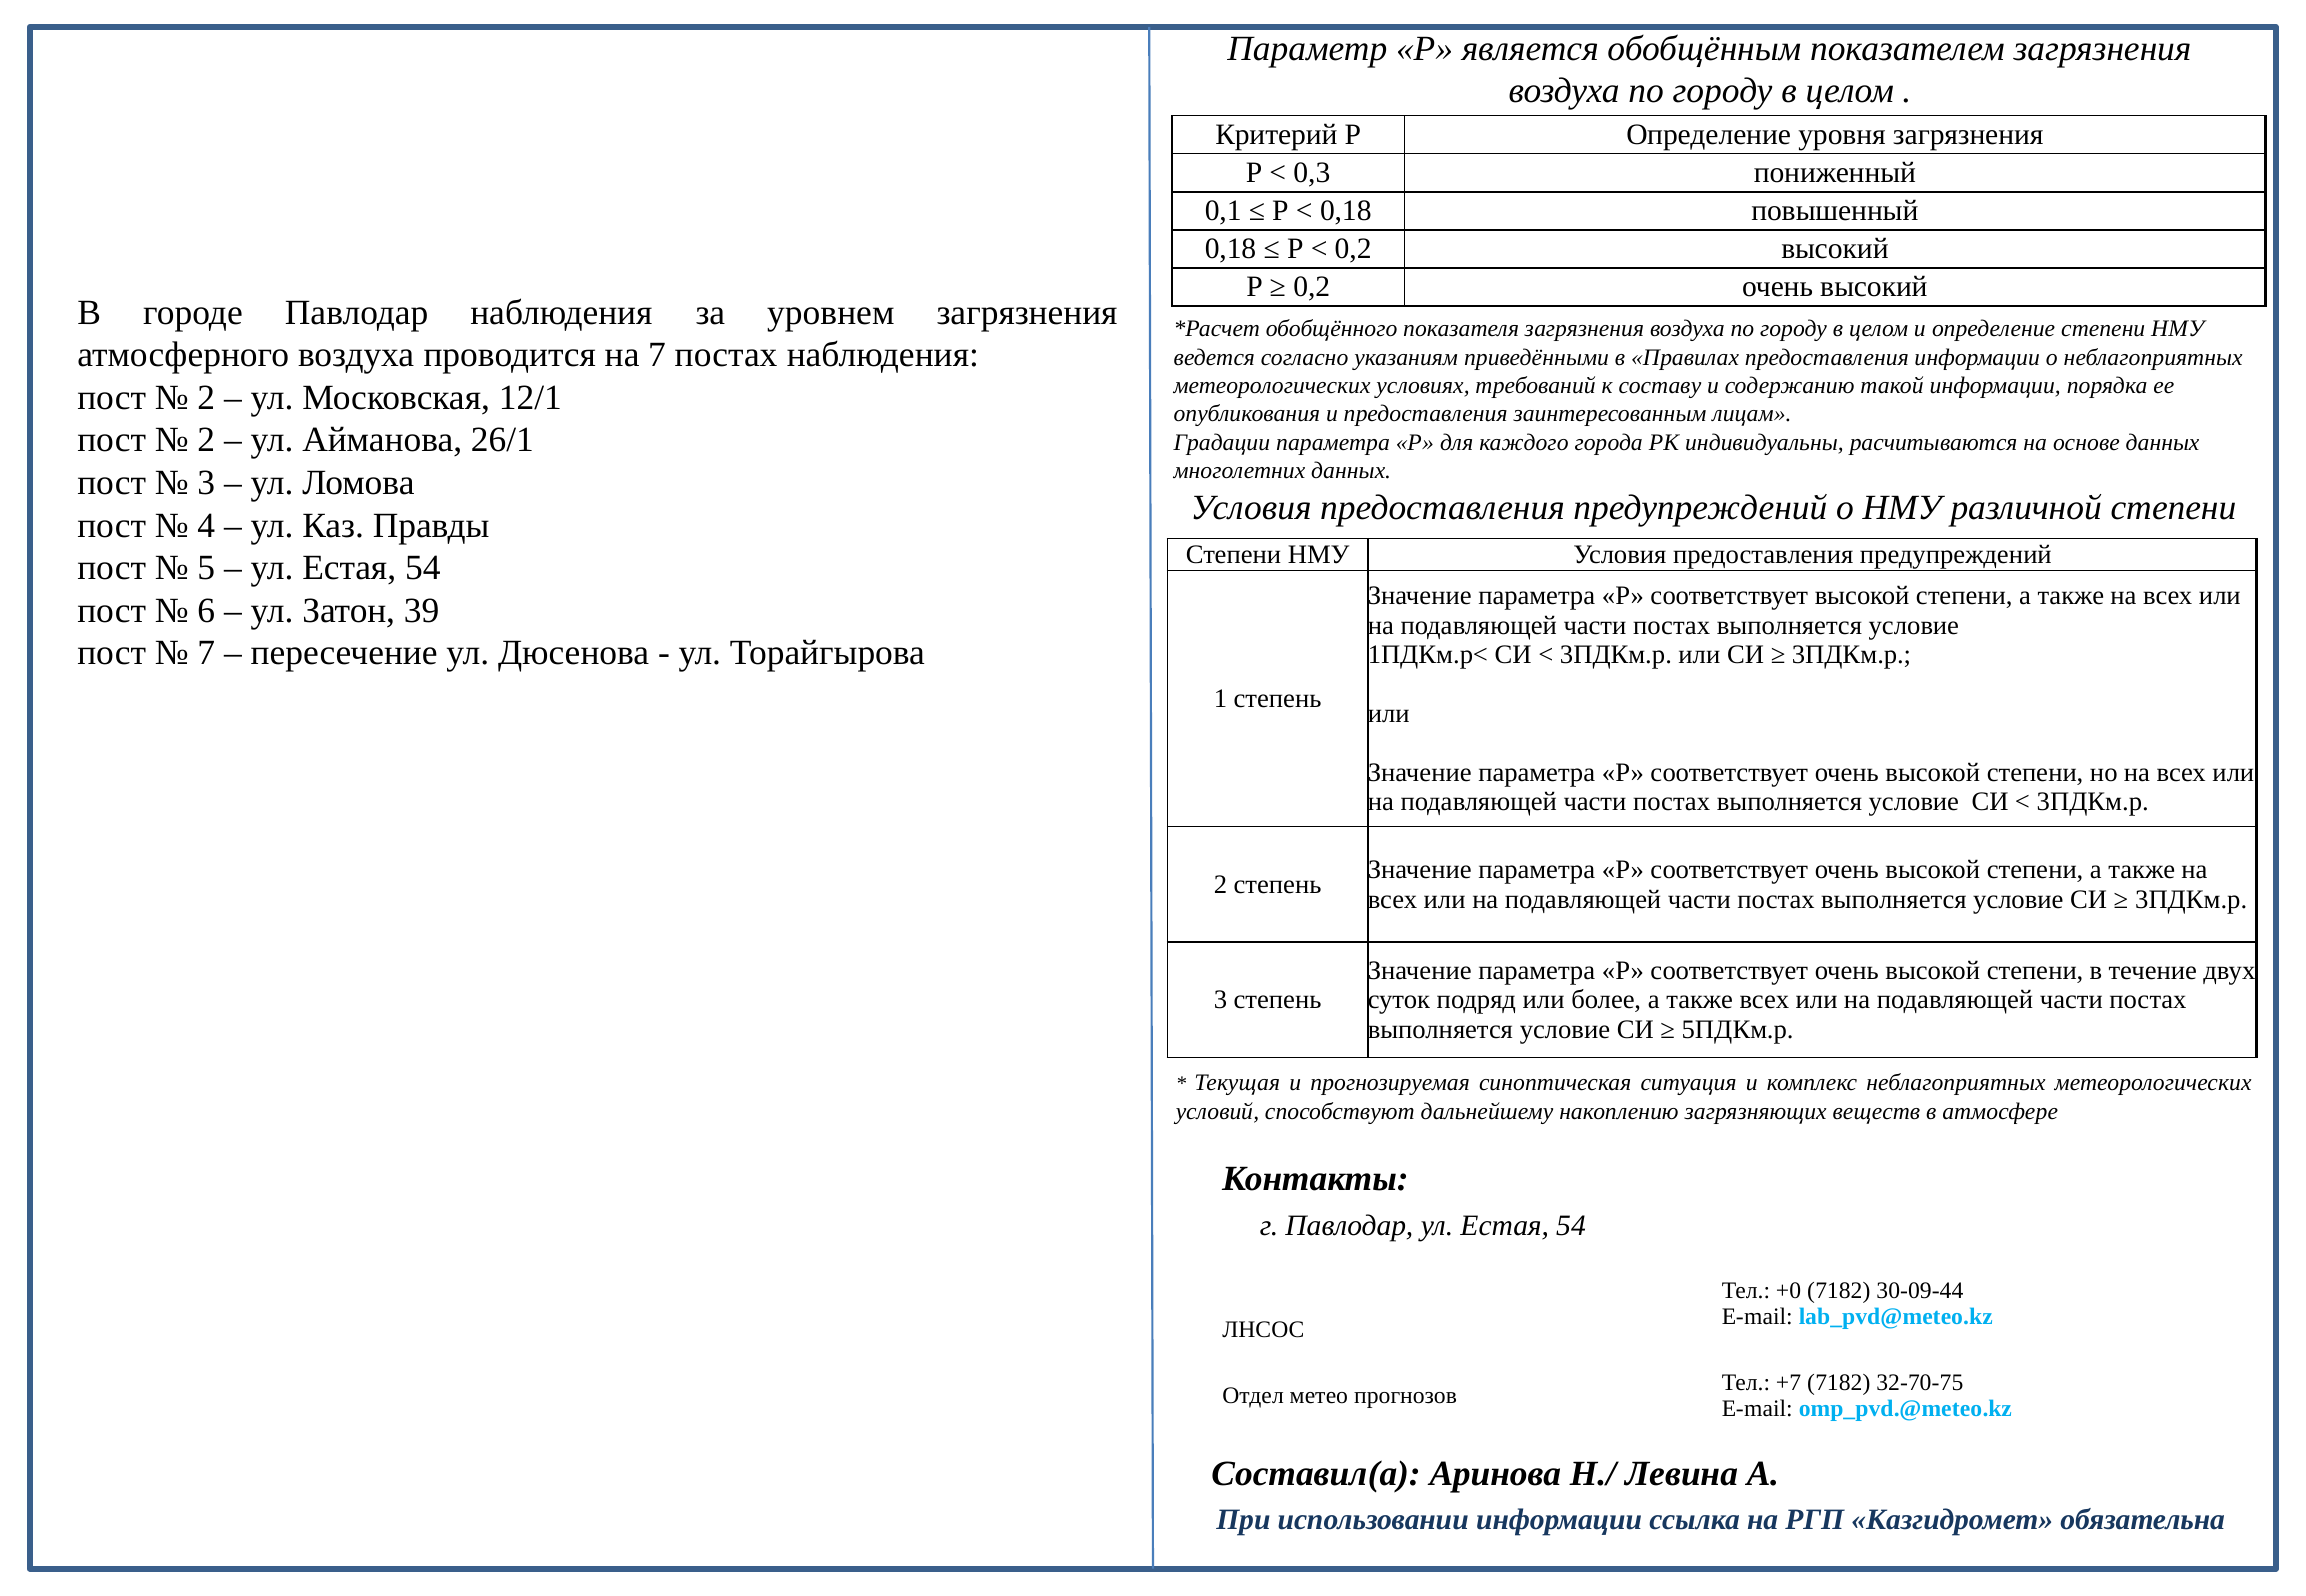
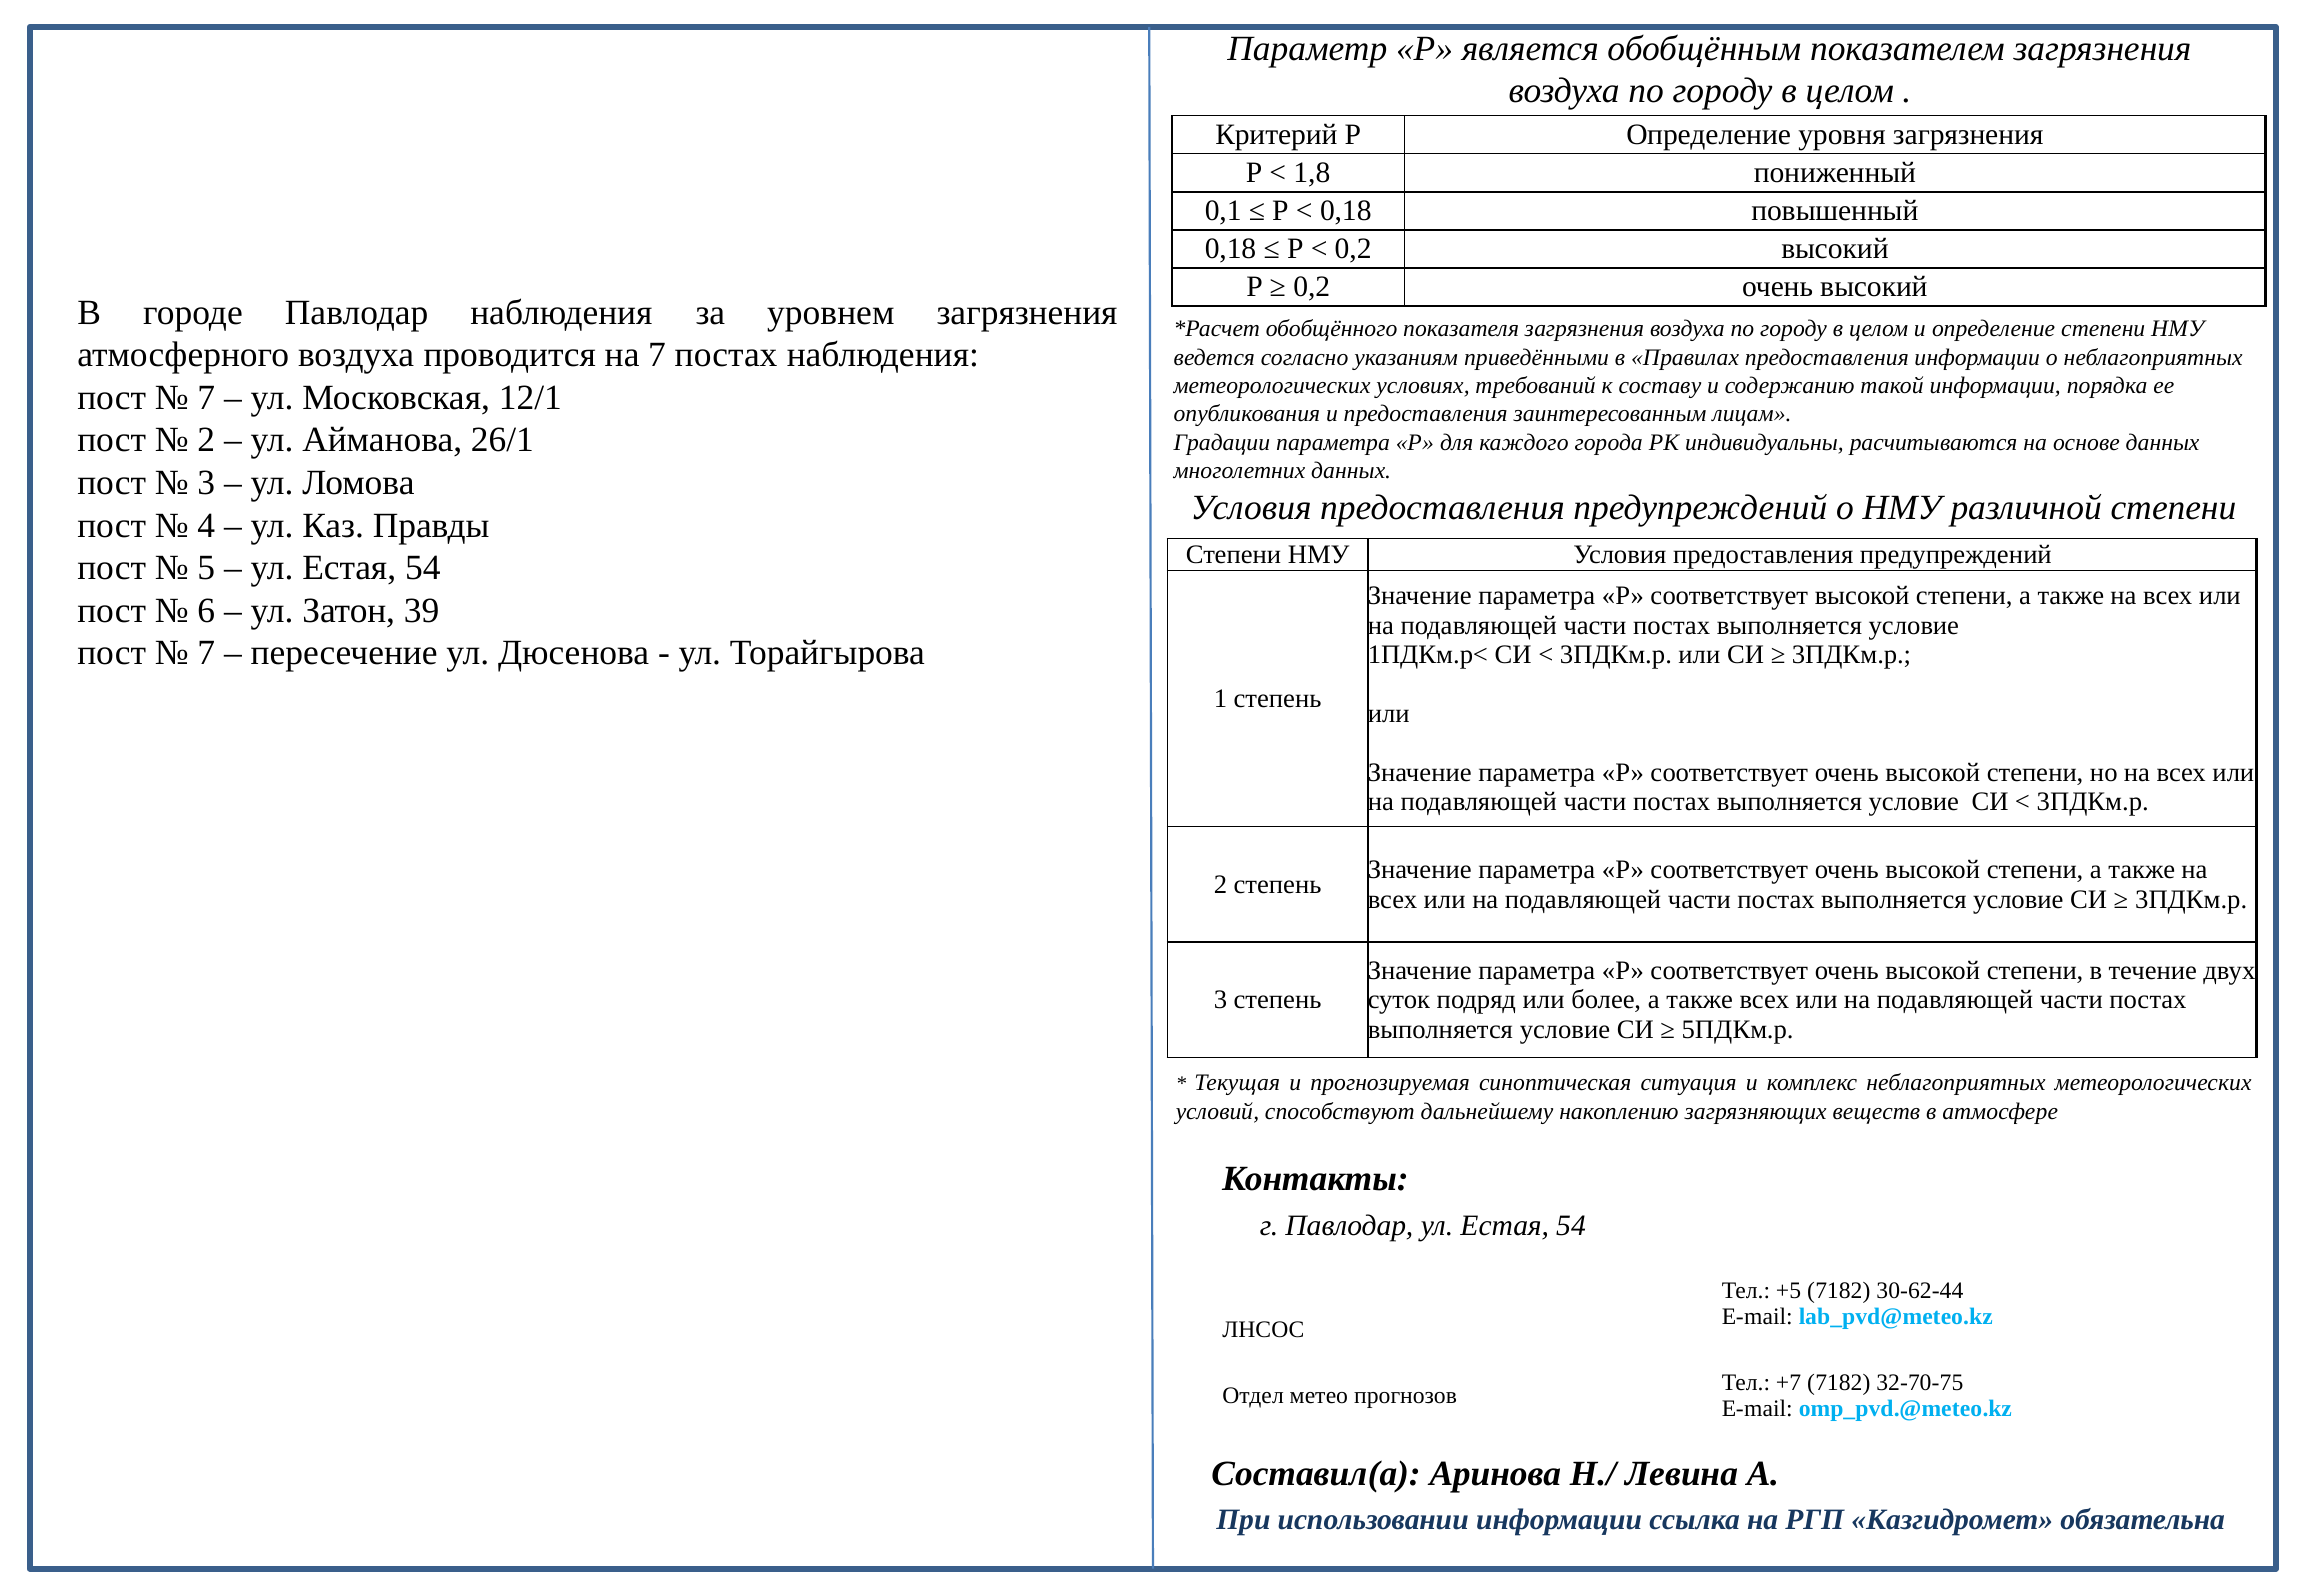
0,3: 0,3 -> 1,8
2 at (206, 398): 2 -> 7
+0: +0 -> +5
30-09-44: 30-09-44 -> 30-62-44
